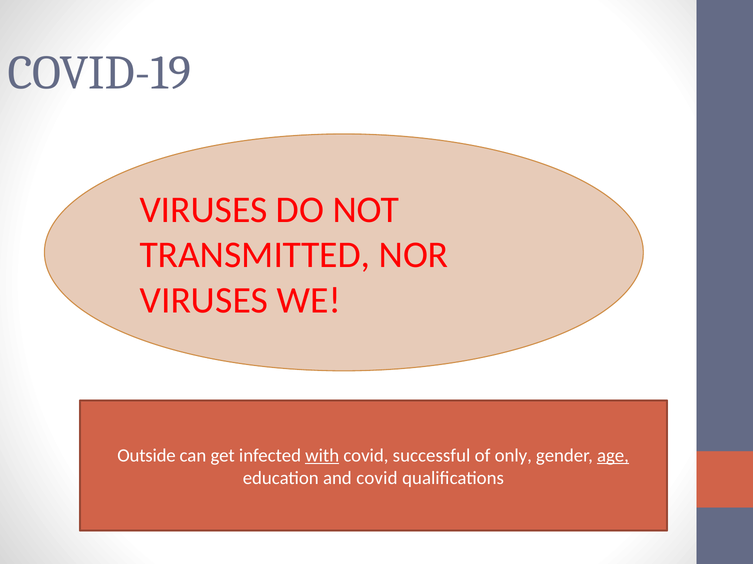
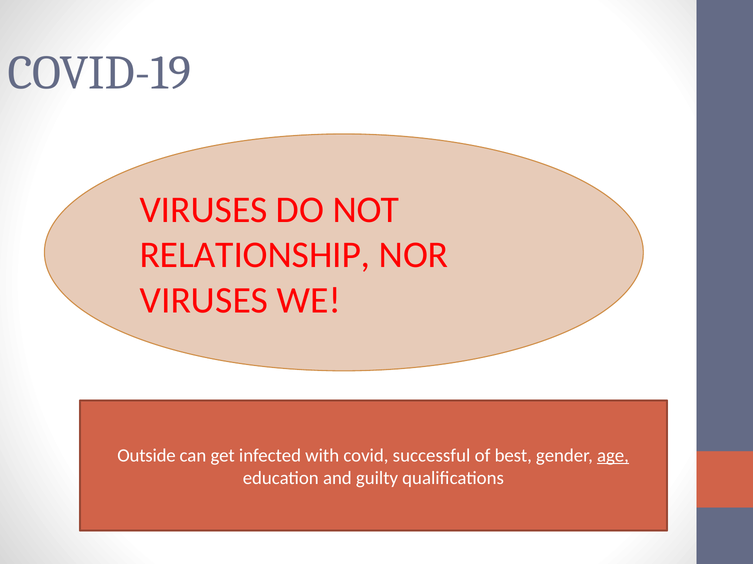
TRANSMITTED: TRANSMITTED -> RELATIONSHIP
with underline: present -> none
only: only -> best
and covid: covid -> guilty
